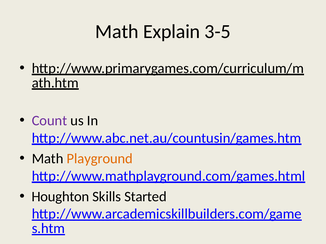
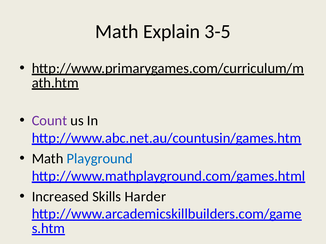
Playground colour: orange -> blue
Houghton: Houghton -> Increased
Started: Started -> Harder
